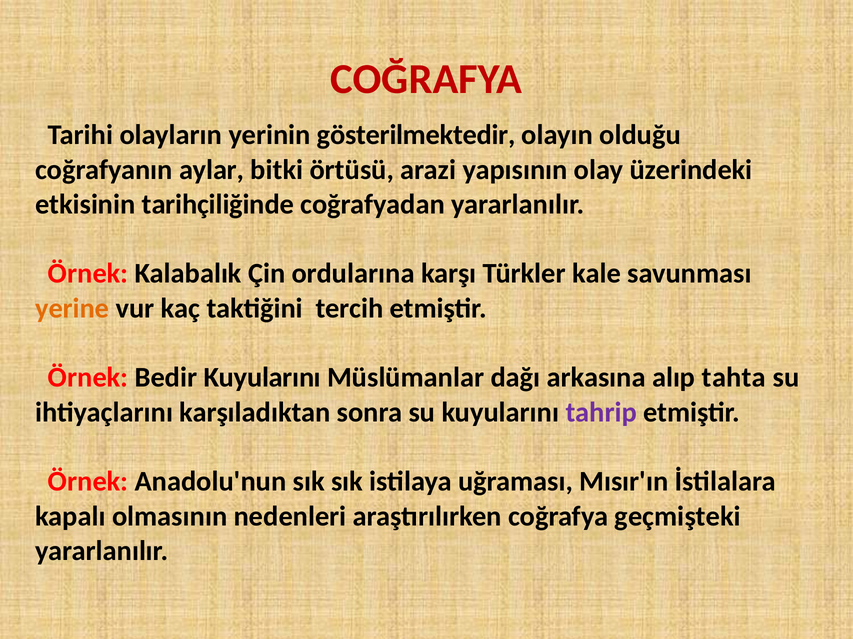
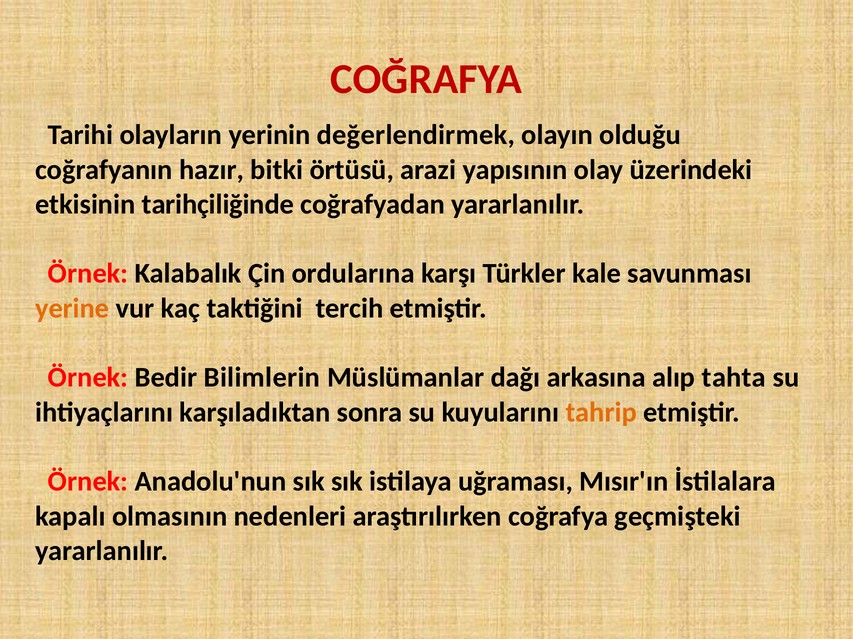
gösterilmektedir: gösterilmektedir -> değerlendirmek
aylar: aylar -> hazır
Bedir Kuyularını: Kuyularını -> Bilimlerin
tahrip colour: purple -> orange
